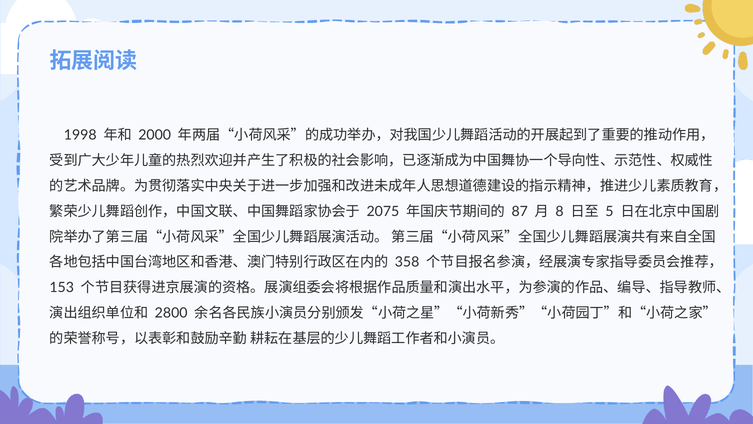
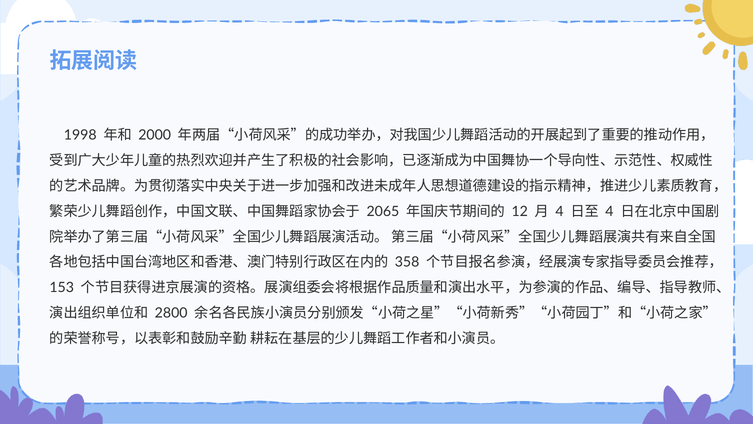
2075: 2075 -> 2065
87: 87 -> 12
8 at (560, 211): 8 -> 4
5 at (609, 211): 5 -> 4
